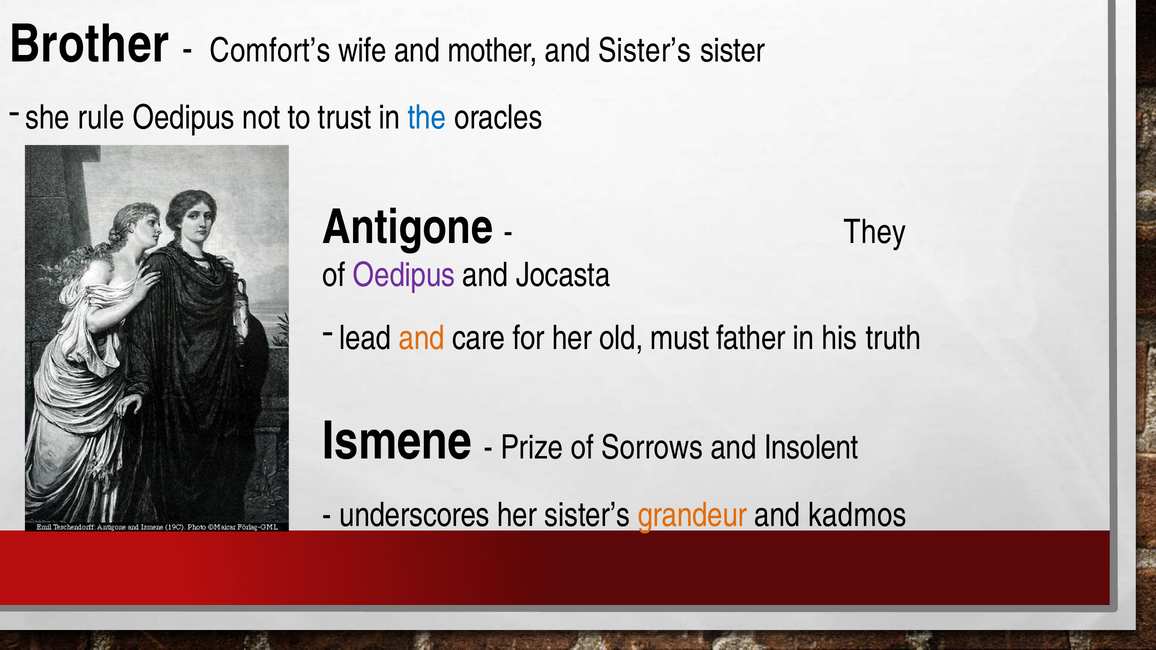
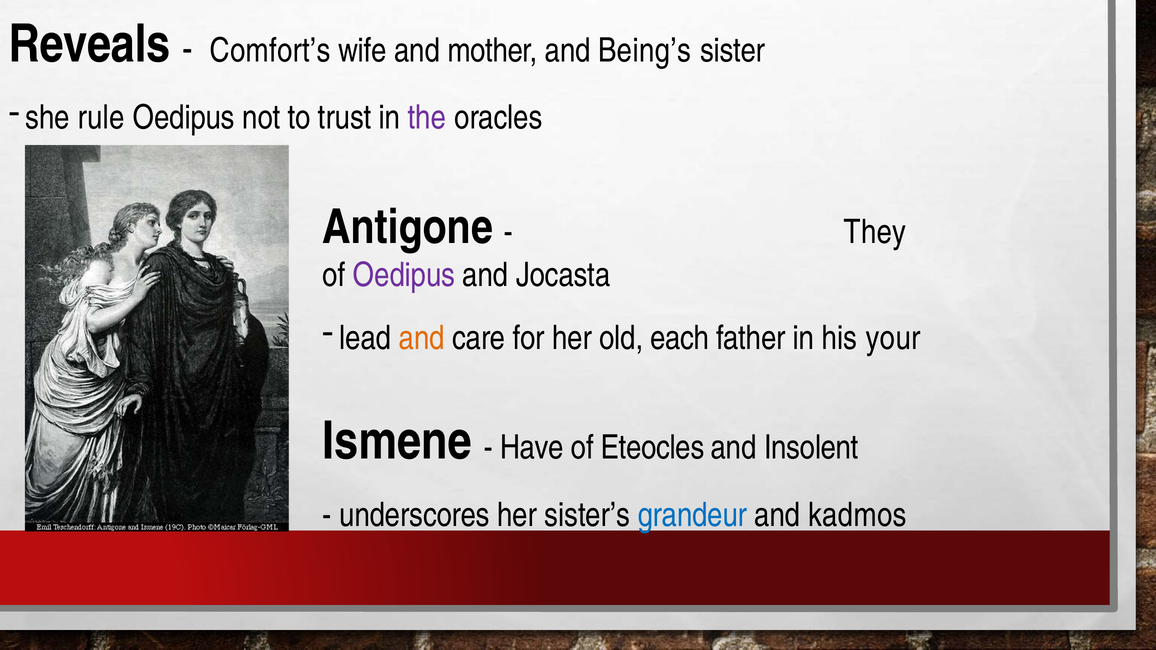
Brother: Brother -> Reveals
and Sister’s: Sister’s -> Being’s
the colour: blue -> purple
must: must -> each
truth: truth -> your
Prize: Prize -> Have
Sorrows: Sorrows -> Eteocles
grandeur colour: orange -> blue
